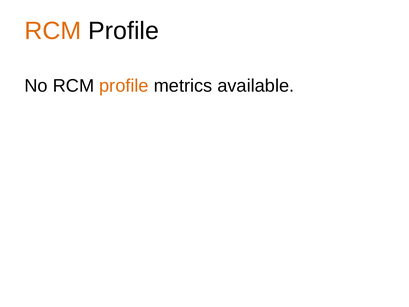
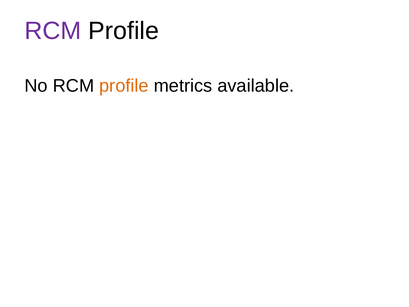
RCM at (53, 31) colour: orange -> purple
